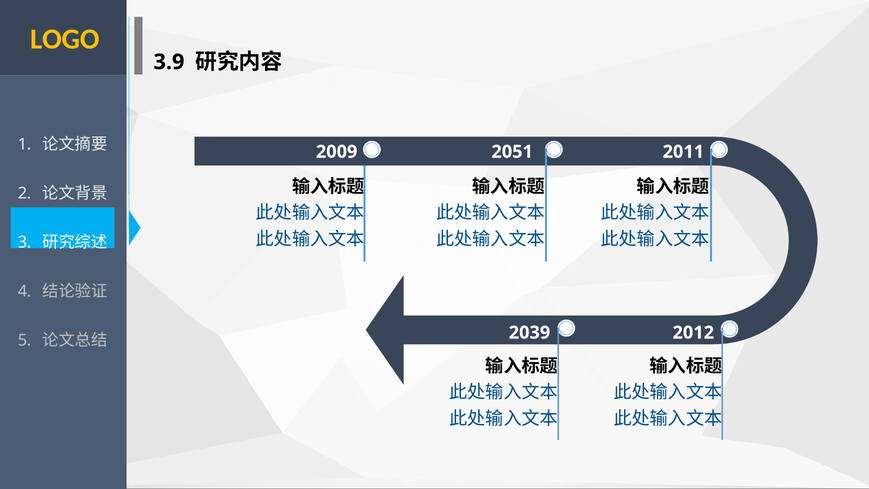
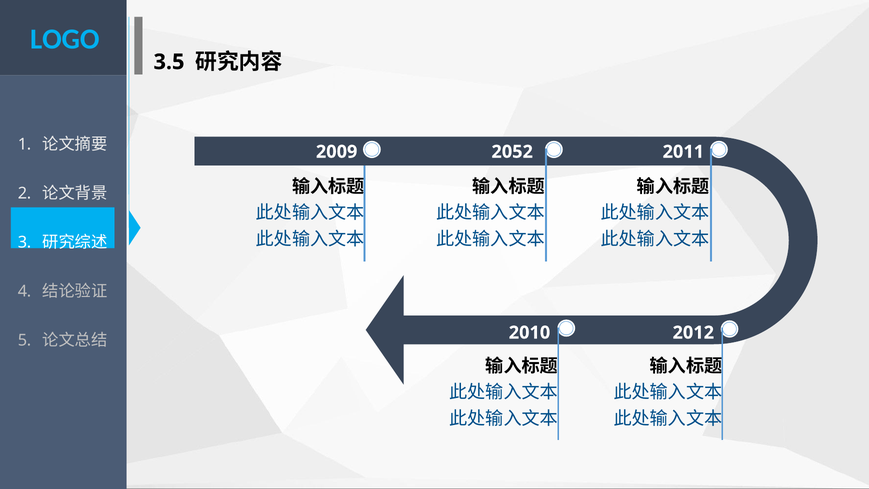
LOGO colour: yellow -> light blue
3.9: 3.9 -> 3.5
2051: 2051 -> 2052
2039: 2039 -> 2010
